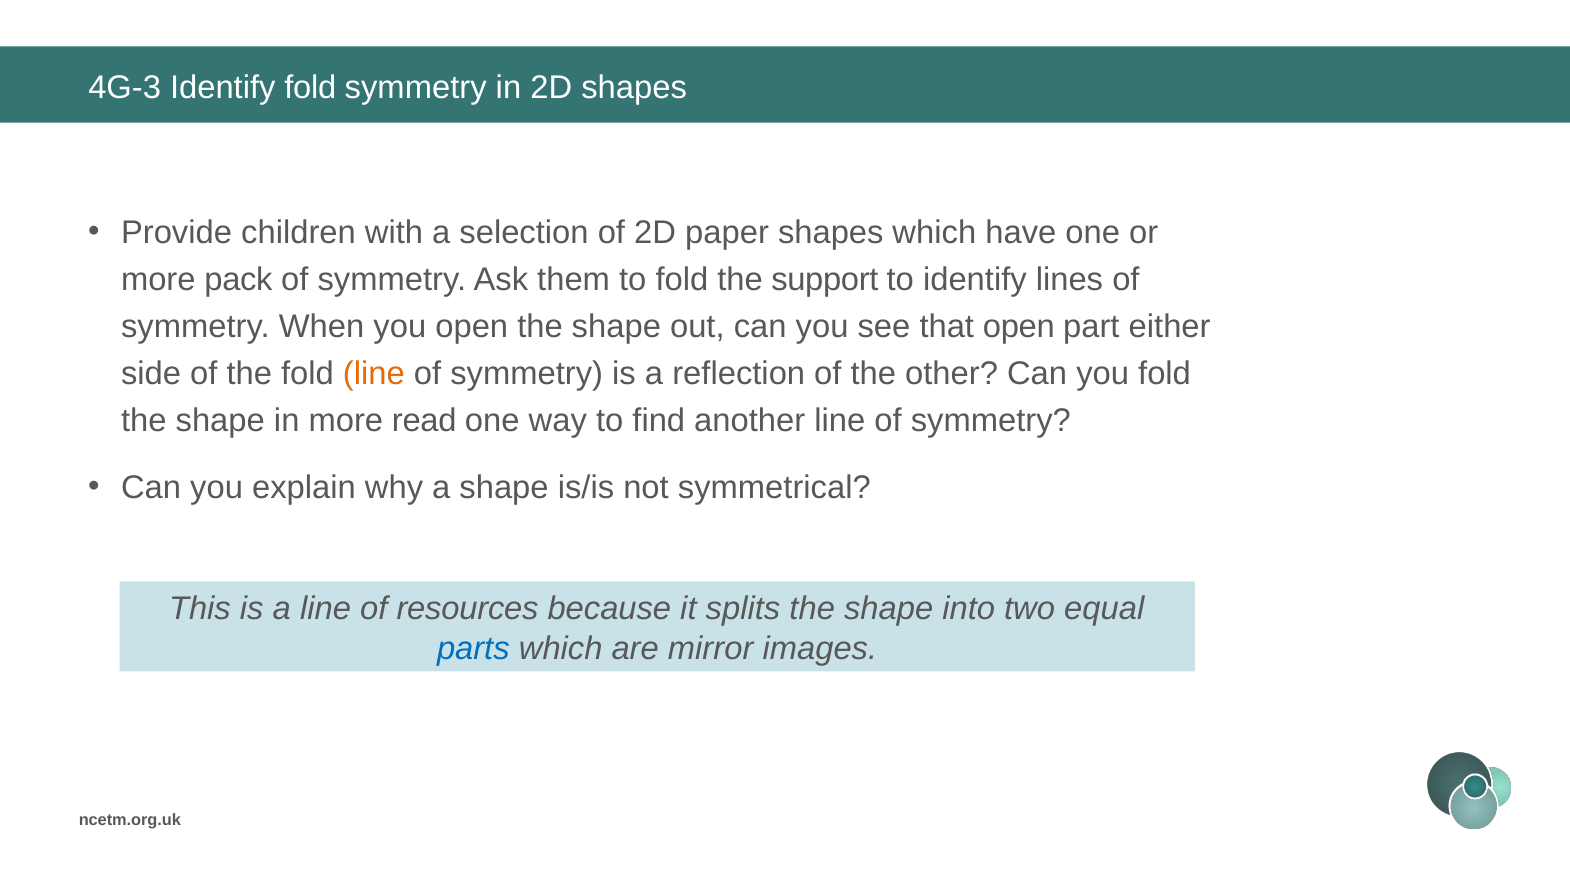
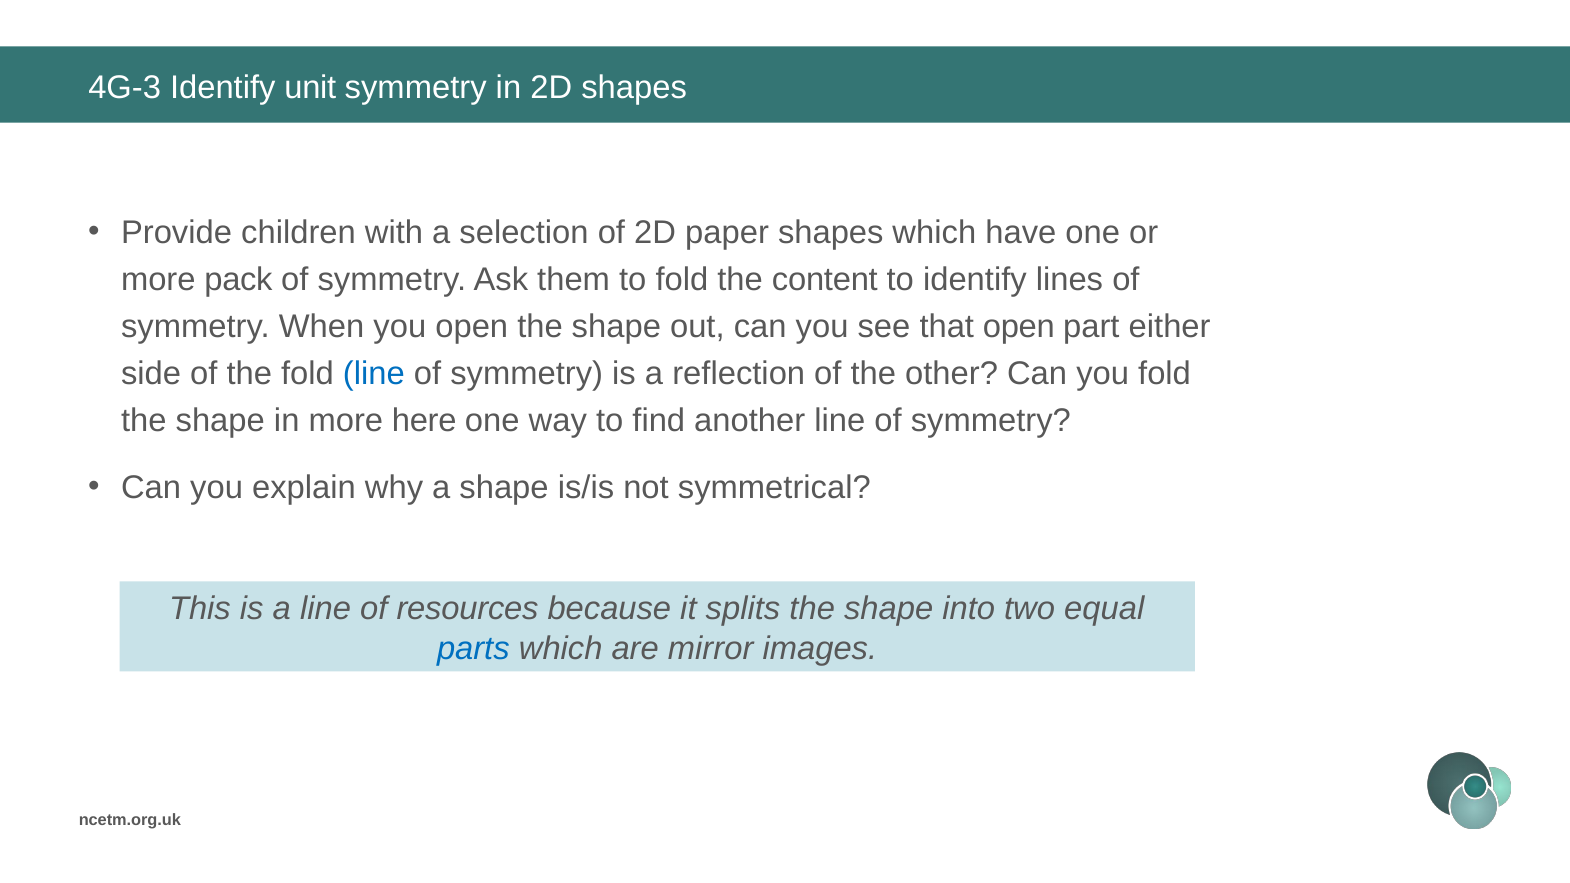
Identify fold: fold -> unit
support: support -> content
line at (374, 374) colour: orange -> blue
read: read -> here
